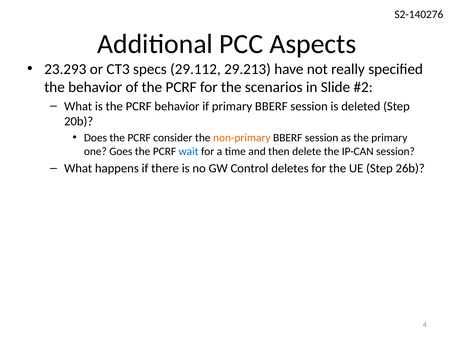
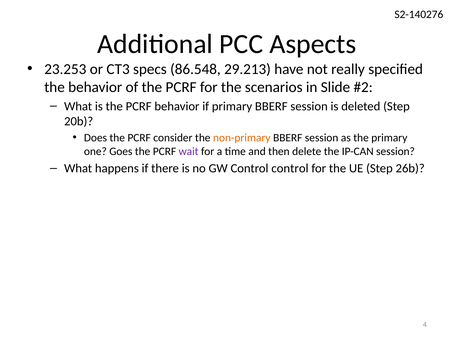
23.293: 23.293 -> 23.253
29.112: 29.112 -> 86.548
wait colour: blue -> purple
Control deletes: deletes -> control
